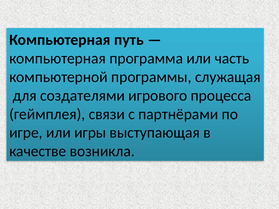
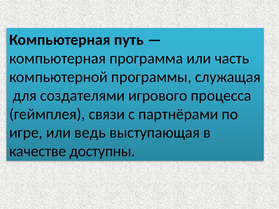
игры: игры -> ведь
возникла: возникла -> доступны
